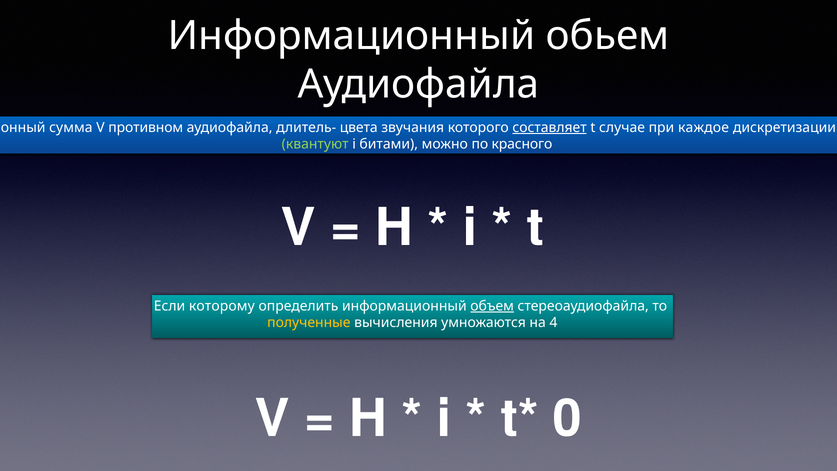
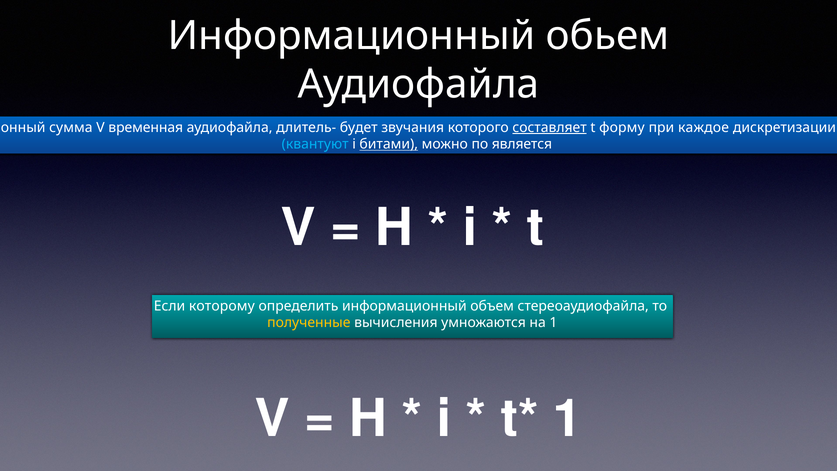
противном: противном -> временная
цвета: цвета -> будет
случае: случае -> форму
квантуют colour: light green -> light blue
битами underline: none -> present
красного: красного -> является
объем underline: present -> none
на 4: 4 -> 1
0 at (567, 419): 0 -> 1
